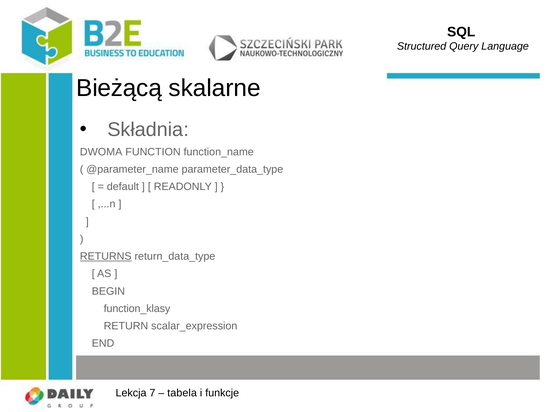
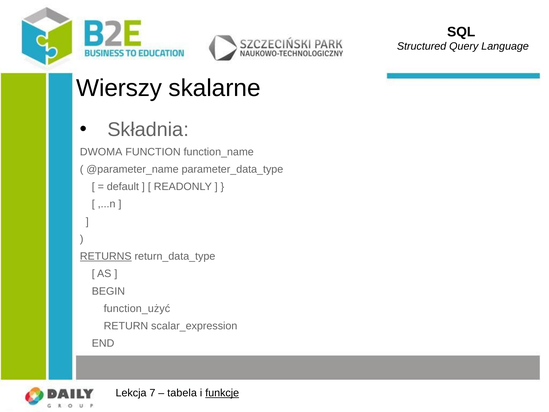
Bieżącą: Bieżącą -> Wierszy
function_klasy: function_klasy -> function_użyć
funkcje underline: none -> present
